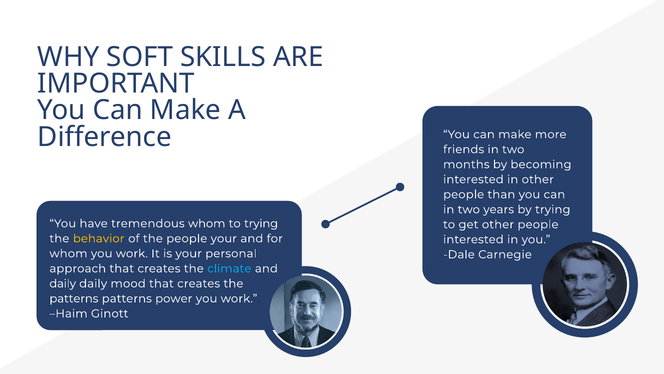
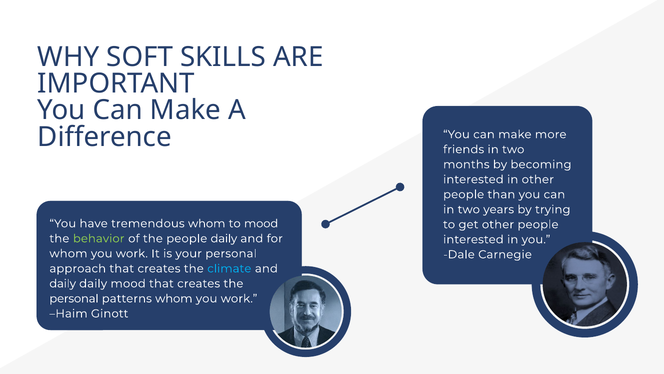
to trying: trying -> mood
behavior colour: yellow -> light green
people your: your -> daily
patterns at (74, 298): patterns -> personal
patterns power: power -> whom
